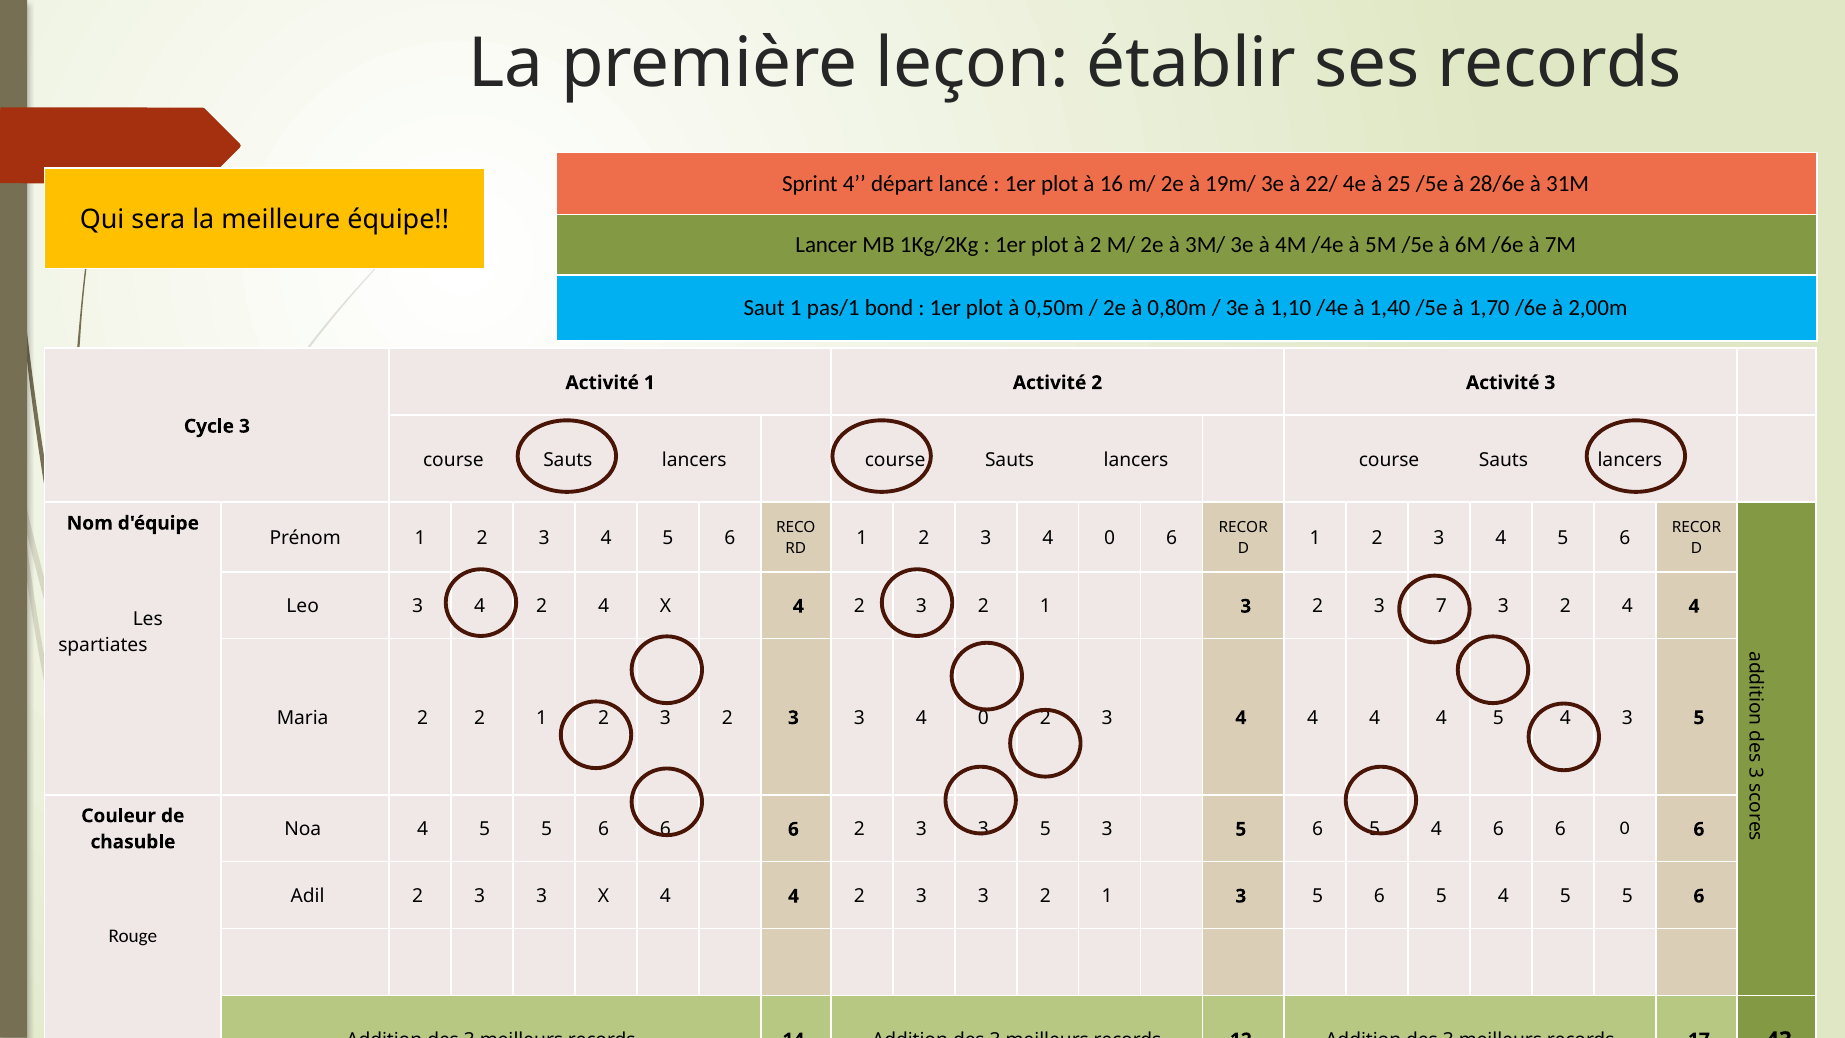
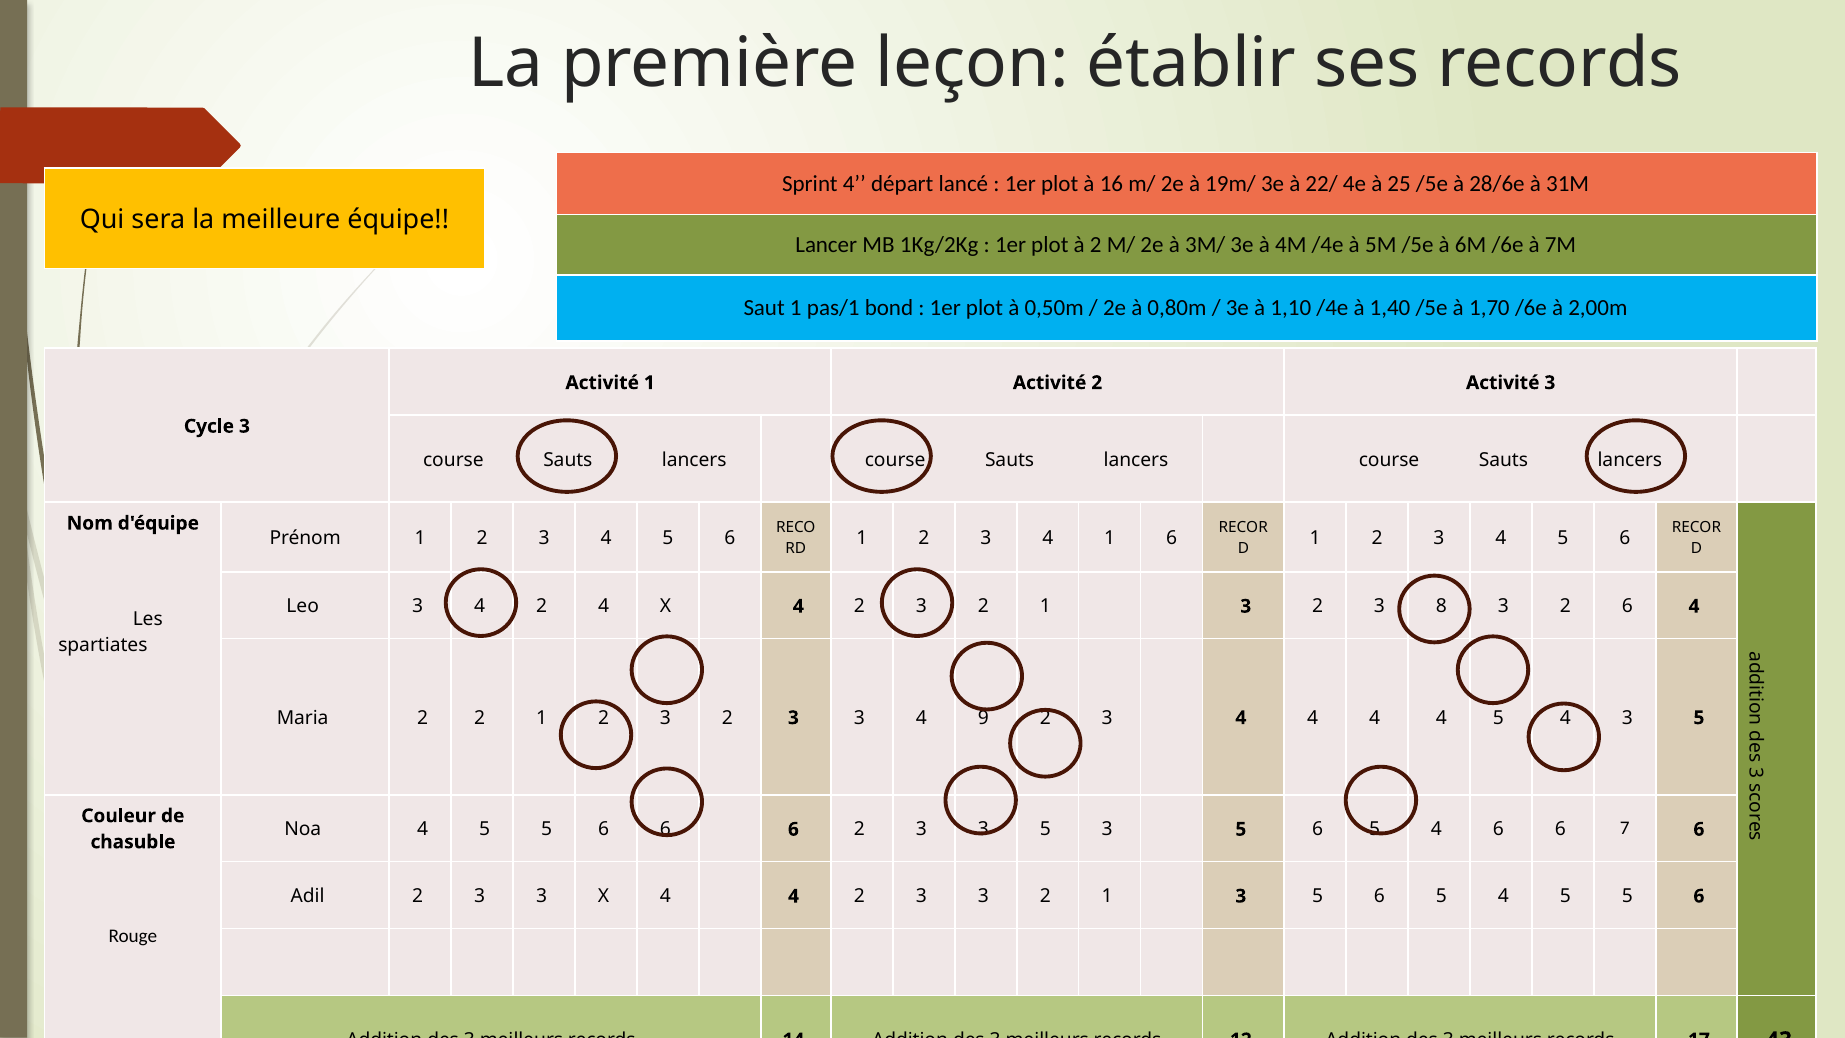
2 3 4 0: 0 -> 1
7: 7 -> 8
3 2 4: 4 -> 6
3 3 4 0: 0 -> 9
6 0: 0 -> 7
